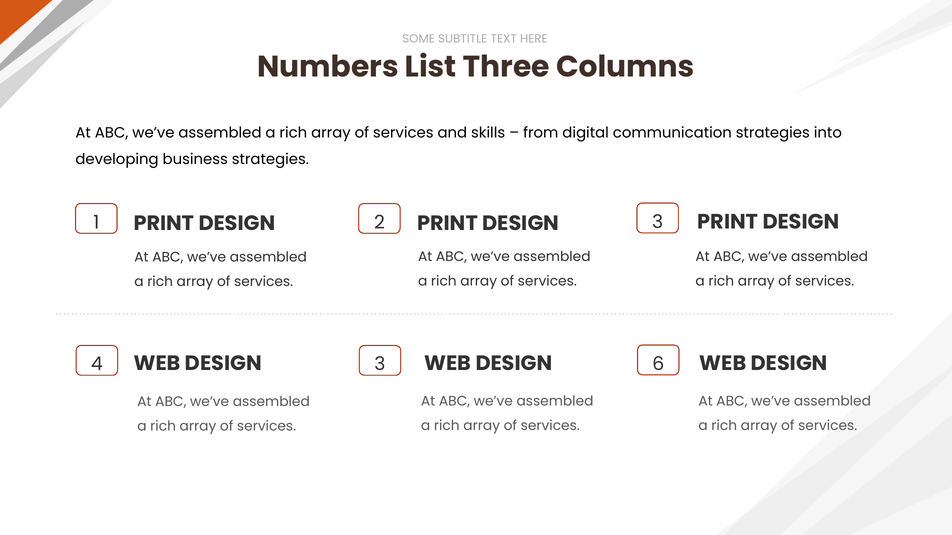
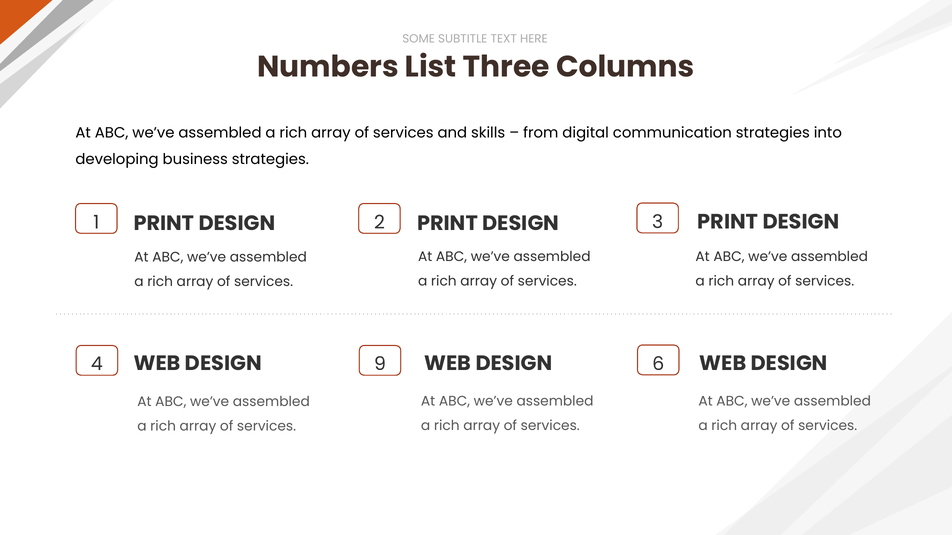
4 3: 3 -> 9
